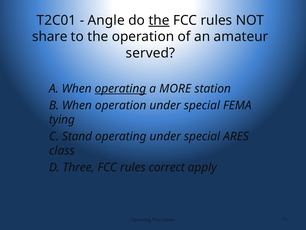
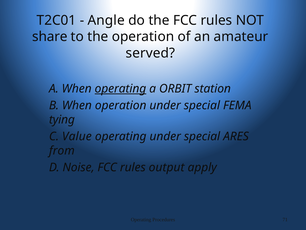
the at (159, 20) underline: present -> none
MORE: MORE -> ORBIT
Stand: Stand -> Value
class: class -> from
Three: Three -> Noise
correct: correct -> output
